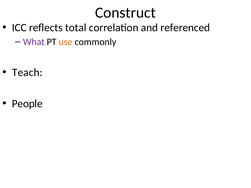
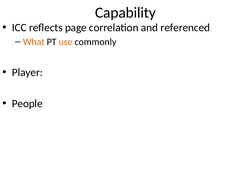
Construct: Construct -> Capability
total: total -> page
What colour: purple -> orange
Teach: Teach -> Player
